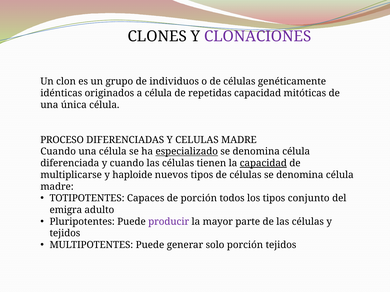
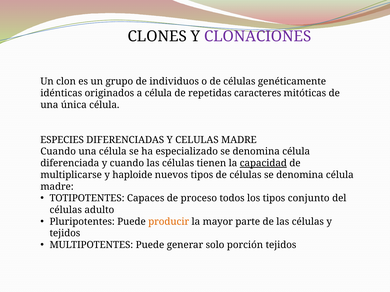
repetidas capacidad: capacidad -> caracteres
PROCESO: PROCESO -> ESPECIES
especializado underline: present -> none
de porción: porción -> proceso
emigra at (66, 210): emigra -> células
producir colour: purple -> orange
